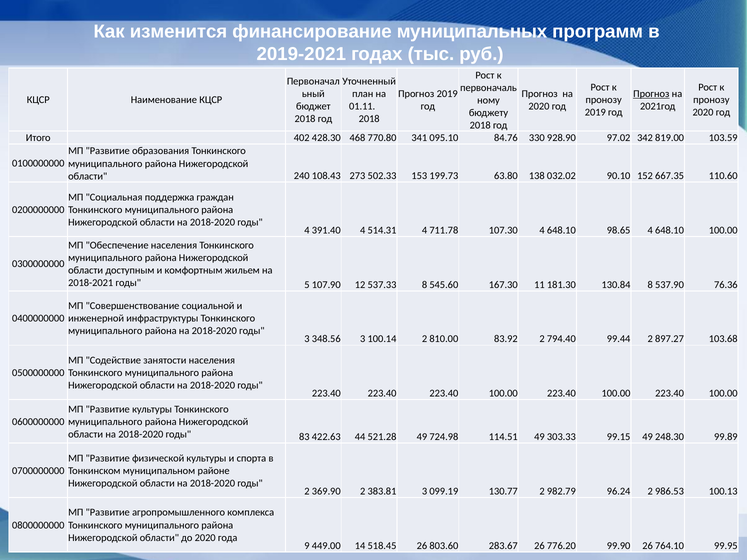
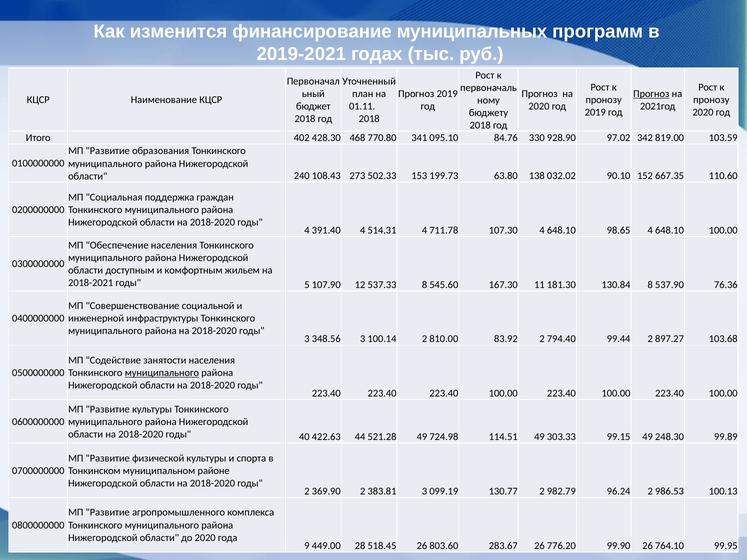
муниципального at (162, 373) underline: none -> present
83: 83 -> 40
14: 14 -> 28
